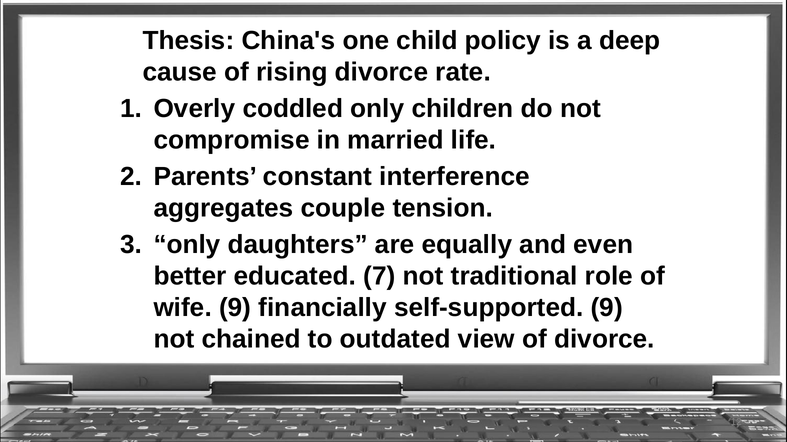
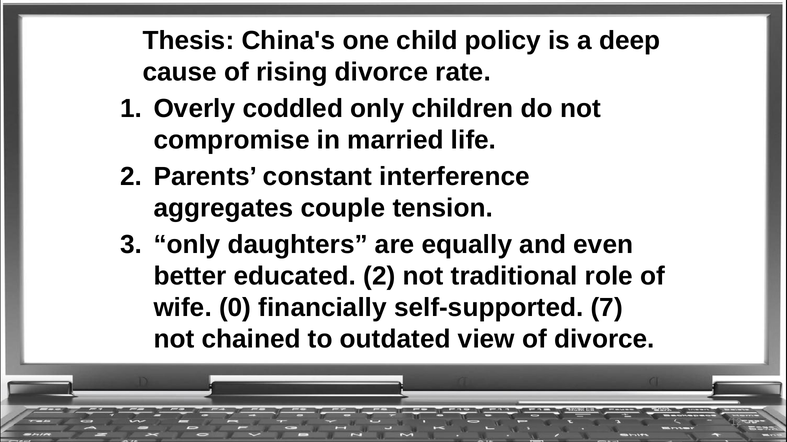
educated 7: 7 -> 2
wife 9: 9 -> 0
self-supported 9: 9 -> 7
